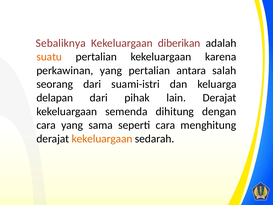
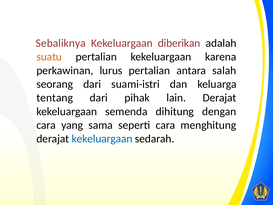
perkawinan yang: yang -> lurus
delapan: delapan -> tentang
kekeluargaan at (102, 139) colour: orange -> blue
